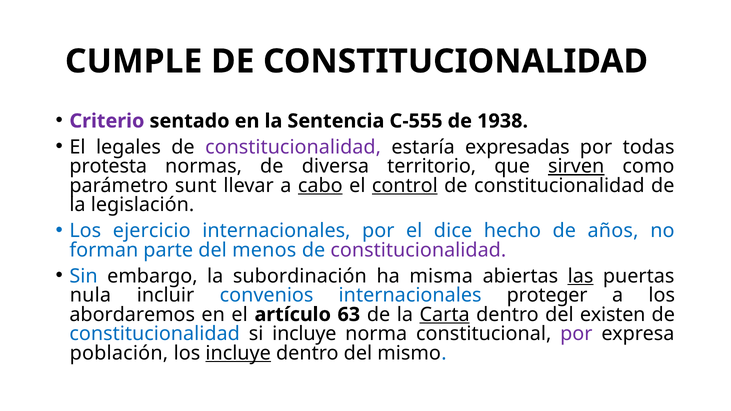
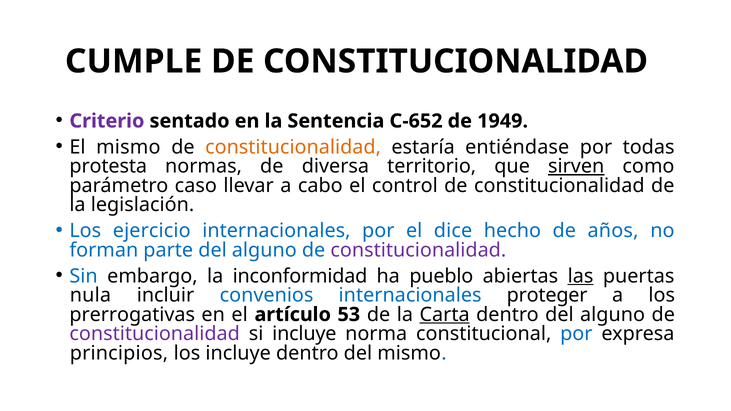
C-555: C-555 -> C-652
1938: 1938 -> 1949
El legales: legales -> mismo
constitucionalidad at (293, 147) colour: purple -> orange
expresadas: expresadas -> entiéndase
sunt: sunt -> caso
cabo underline: present -> none
control underline: present -> none
parte del menos: menos -> alguno
subordinación: subordinación -> inconformidad
misma: misma -> pueblo
abordaremos: abordaremos -> prerrogativas
63: 63 -> 53
dentro del existen: existen -> alguno
constitucionalidad at (155, 334) colour: blue -> purple
por at (576, 334) colour: purple -> blue
población: población -> principios
incluye at (238, 353) underline: present -> none
